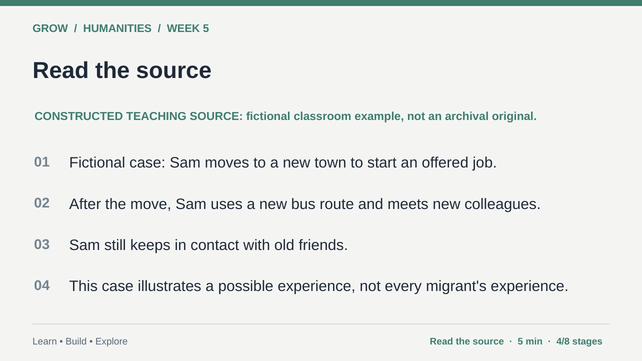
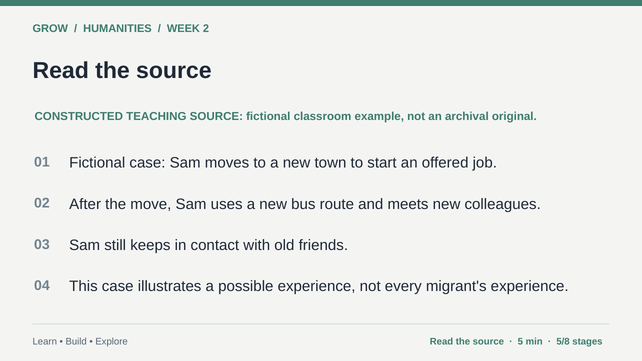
WEEK 5: 5 -> 2
4/8: 4/8 -> 5/8
